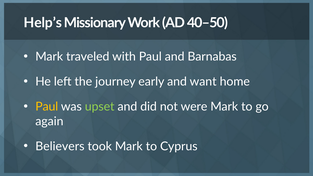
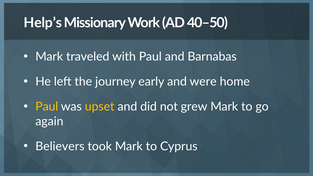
want: want -> were
upset colour: light green -> yellow
were: were -> grew
